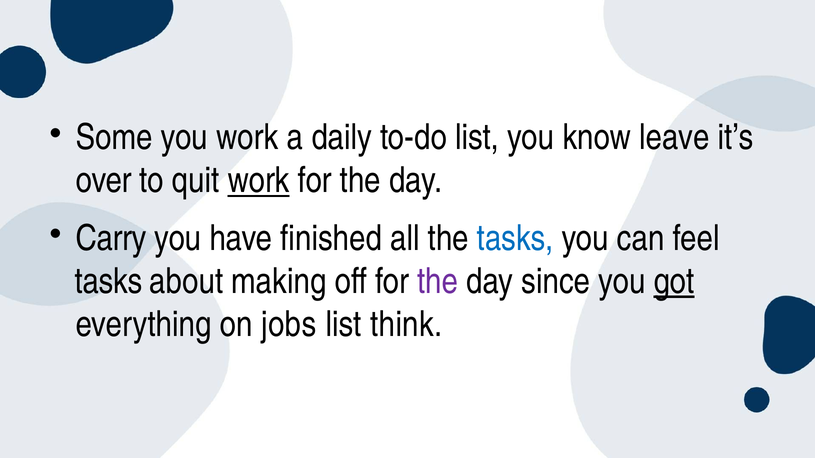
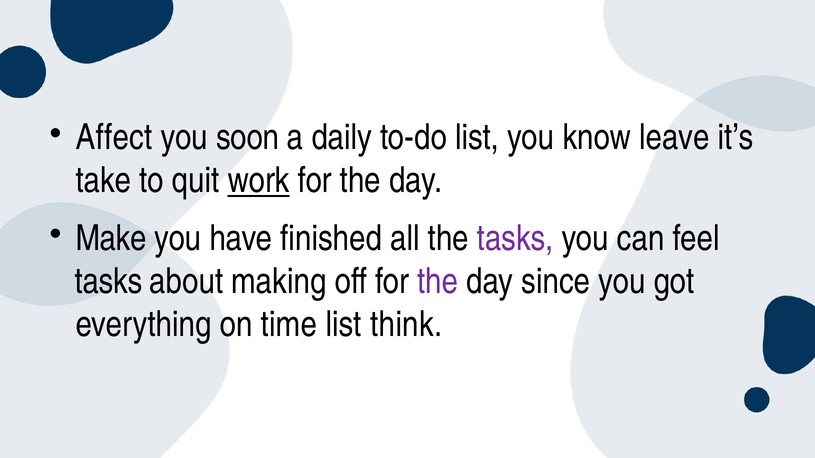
Some: Some -> Affect
you work: work -> soon
over: over -> take
Carry: Carry -> Make
tasks at (515, 238) colour: blue -> purple
got underline: present -> none
jobs: jobs -> time
